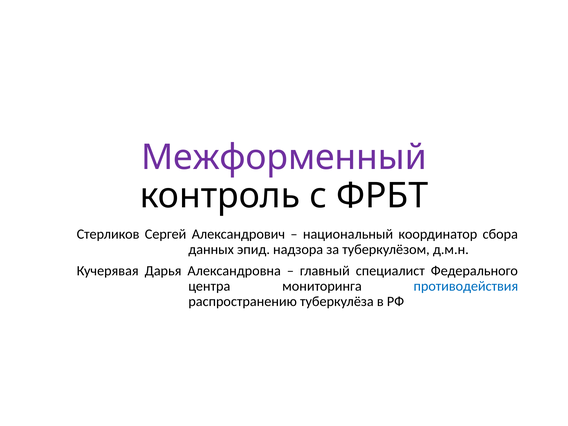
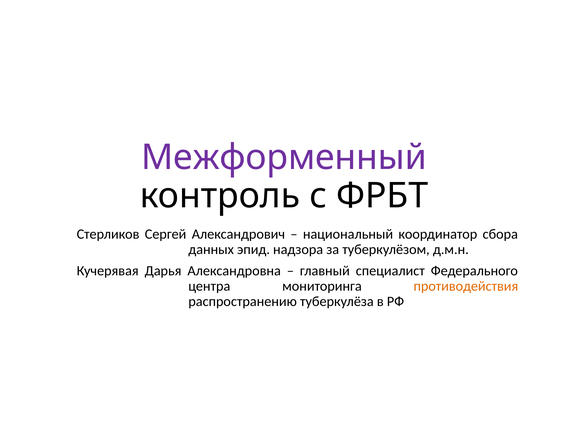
противодействия colour: blue -> orange
